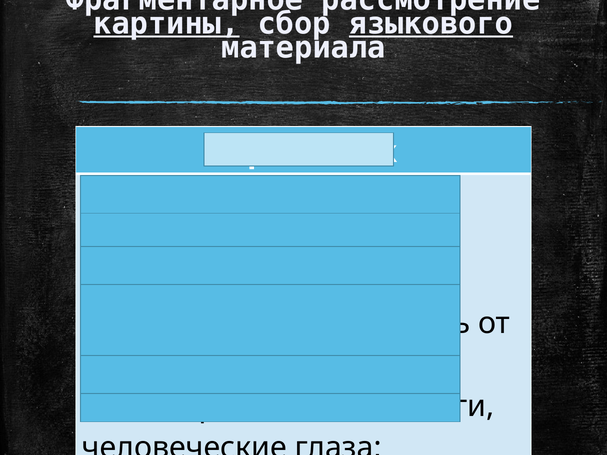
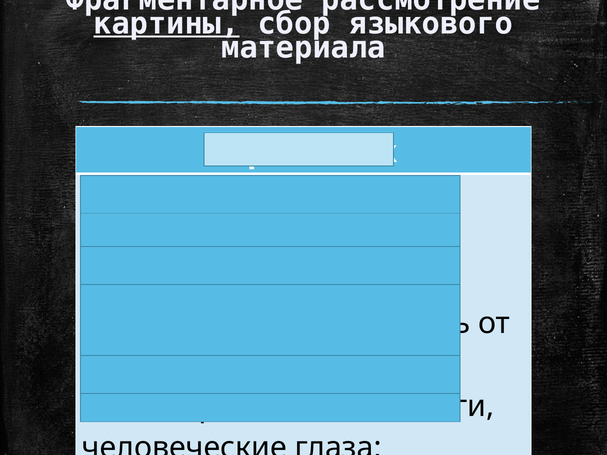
языкового underline: present -> none
